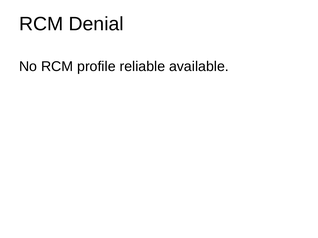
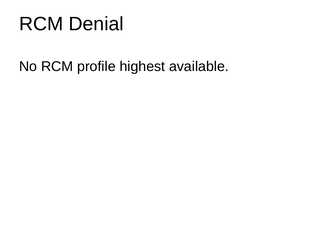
reliable: reliable -> highest
